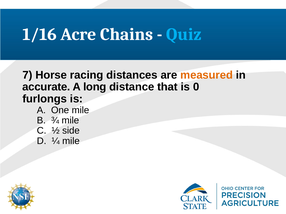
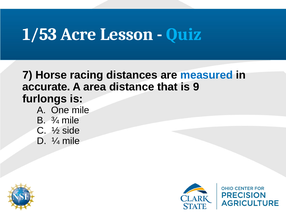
1/16: 1/16 -> 1/53
Chains: Chains -> Lesson
measured colour: orange -> blue
long: long -> area
0: 0 -> 9
